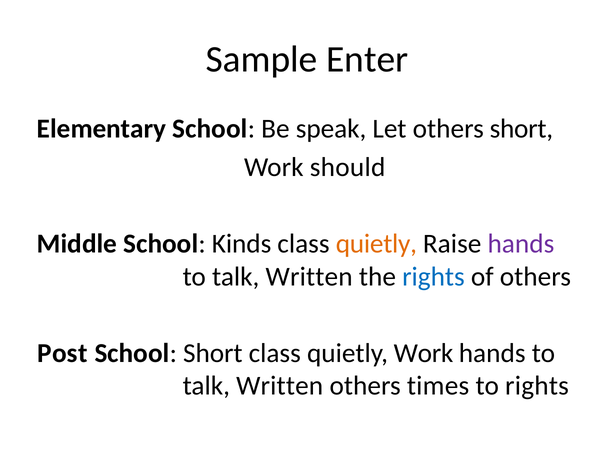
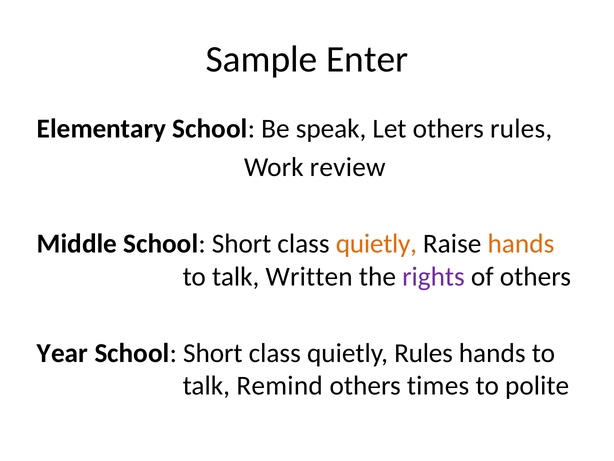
others short: short -> rules
should: should -> review
Middle School Kinds: Kinds -> Short
hands at (521, 243) colour: purple -> orange
rights at (433, 276) colour: blue -> purple
Post: Post -> Year
quietly Work: Work -> Rules
Written at (280, 385): Written -> Remind
to rights: rights -> polite
